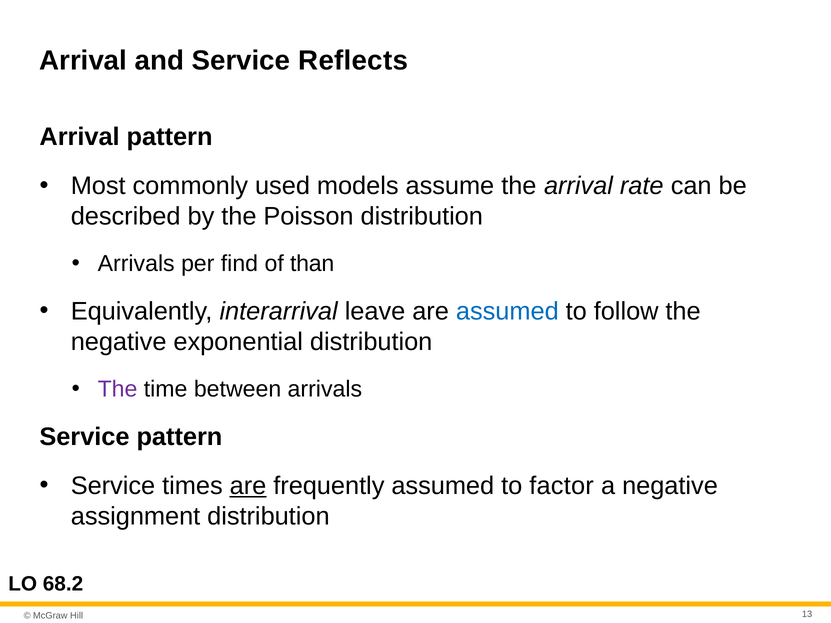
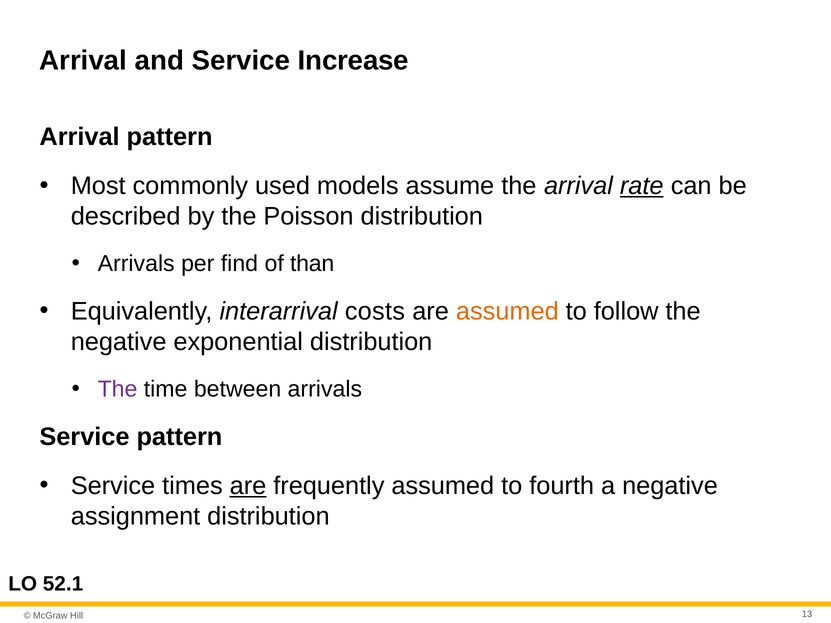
Reflects: Reflects -> Increase
rate underline: none -> present
leave: leave -> costs
assumed at (507, 312) colour: blue -> orange
factor: factor -> fourth
68.2: 68.2 -> 52.1
